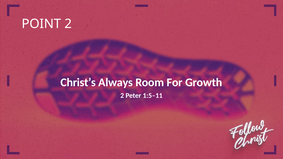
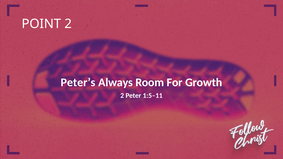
Christ’s: Christ’s -> Peter’s
